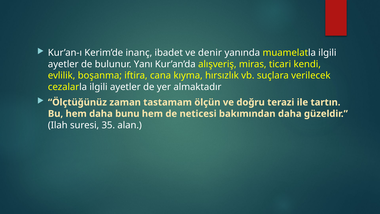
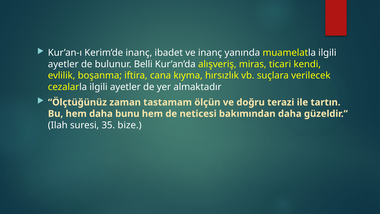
ve denir: denir -> inanç
Yanı: Yanı -> Belli
alan: alan -> bize
